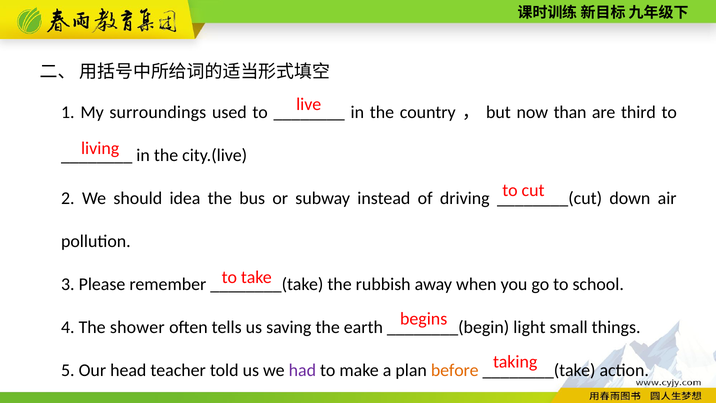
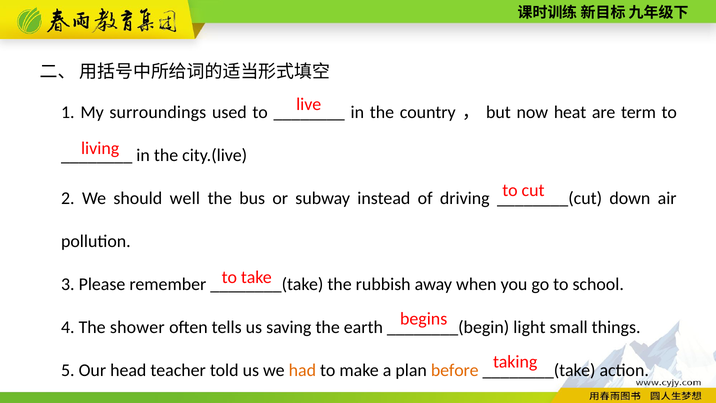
than: than -> heat
third: third -> term
idea: idea -> well
had colour: purple -> orange
